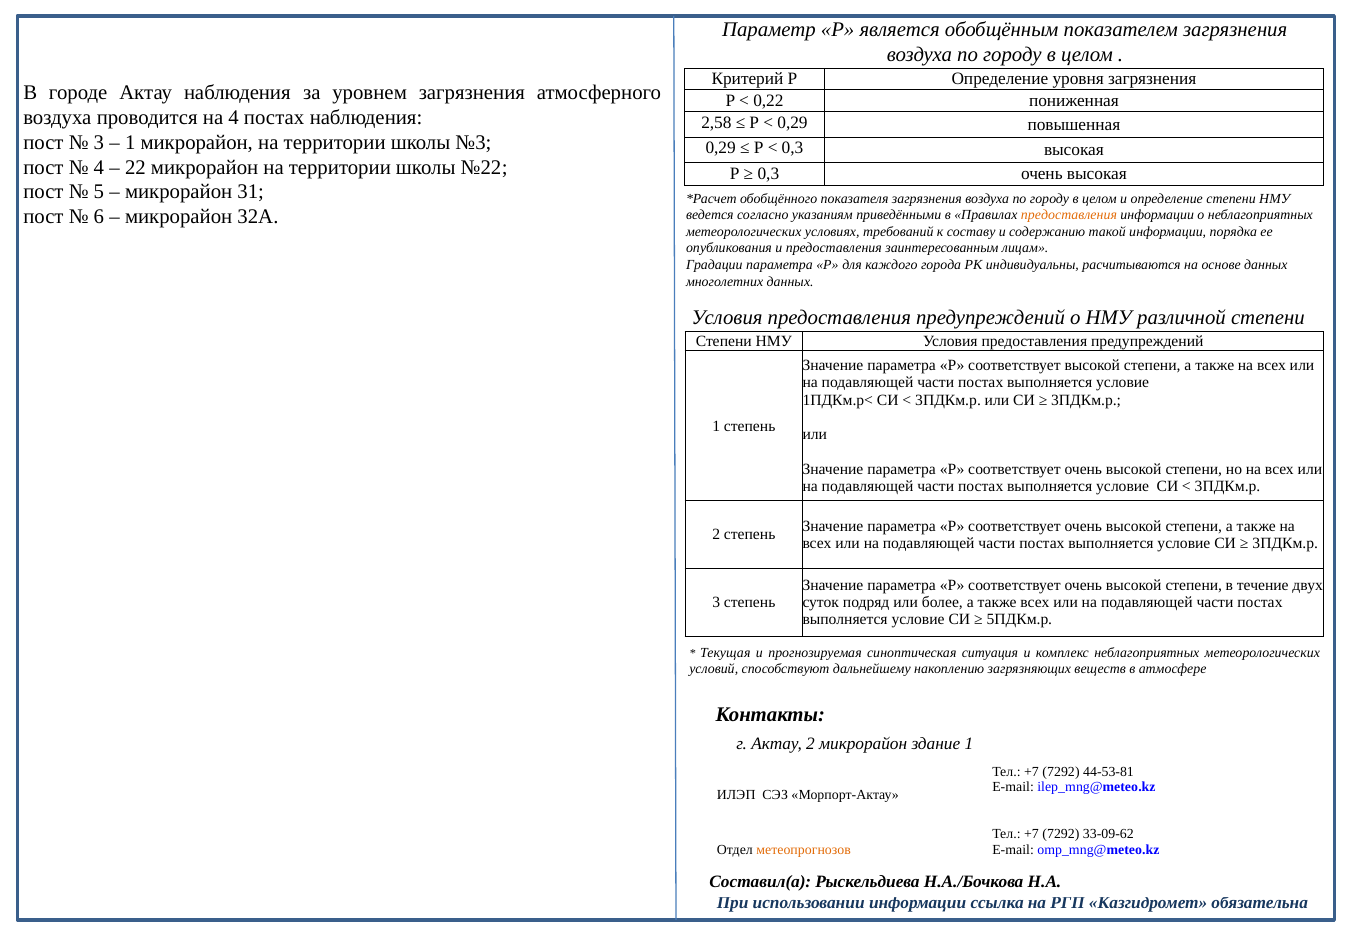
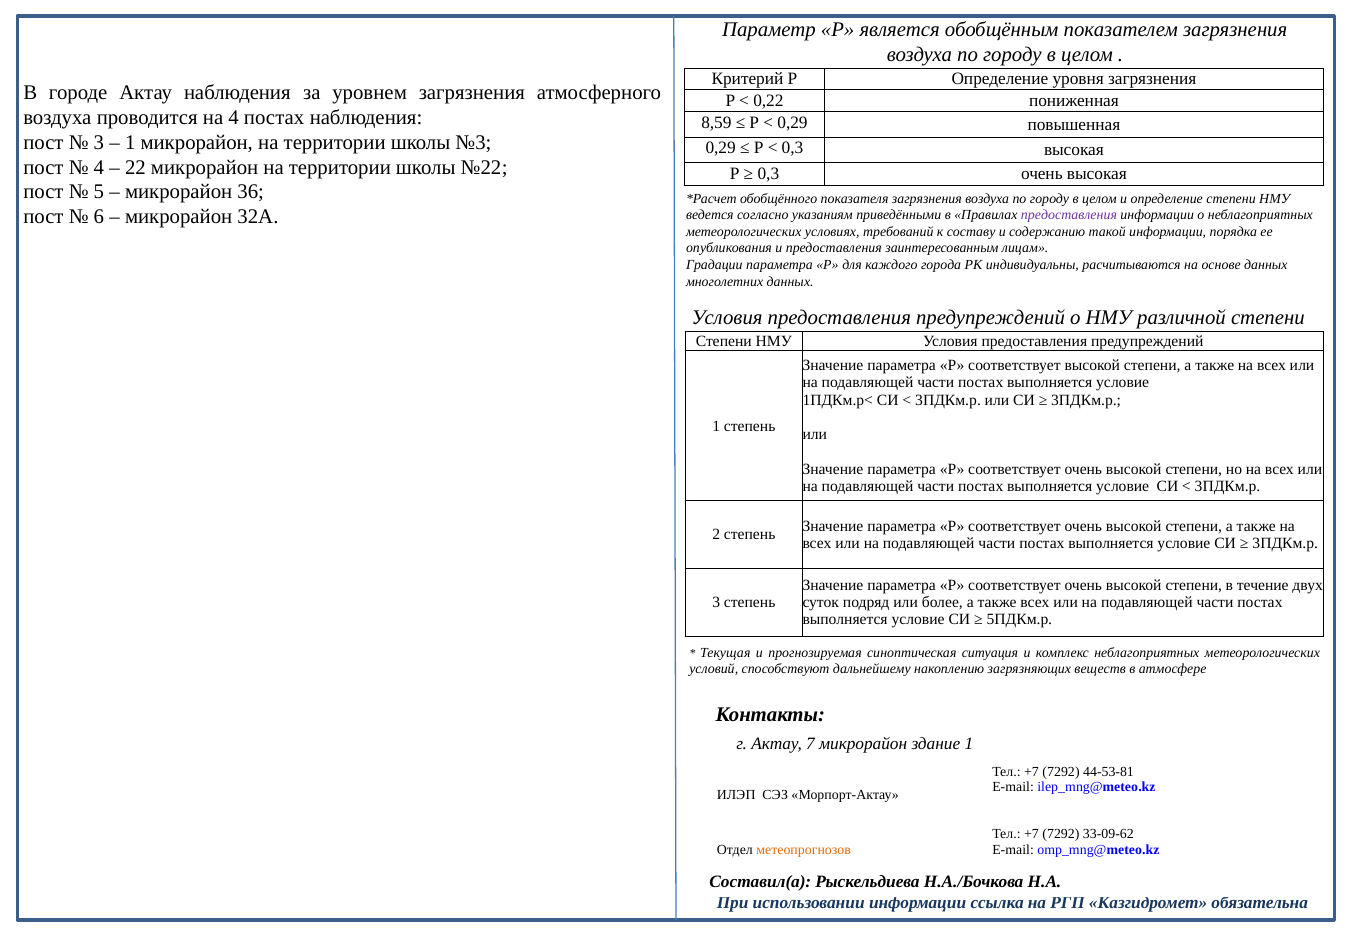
2,58: 2,58 -> 8,59
31: 31 -> 36
предоставления at (1069, 215) colour: orange -> purple
Актау 2: 2 -> 7
